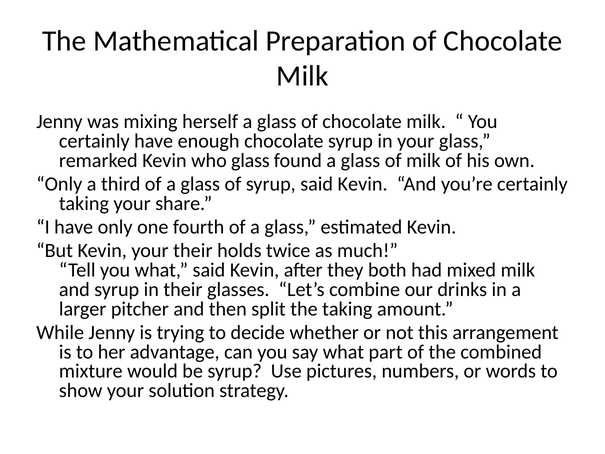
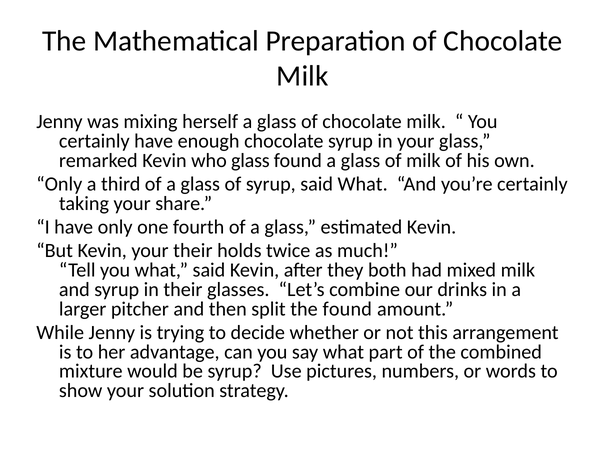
syrup said Kevin: Kevin -> What
the taking: taking -> found
